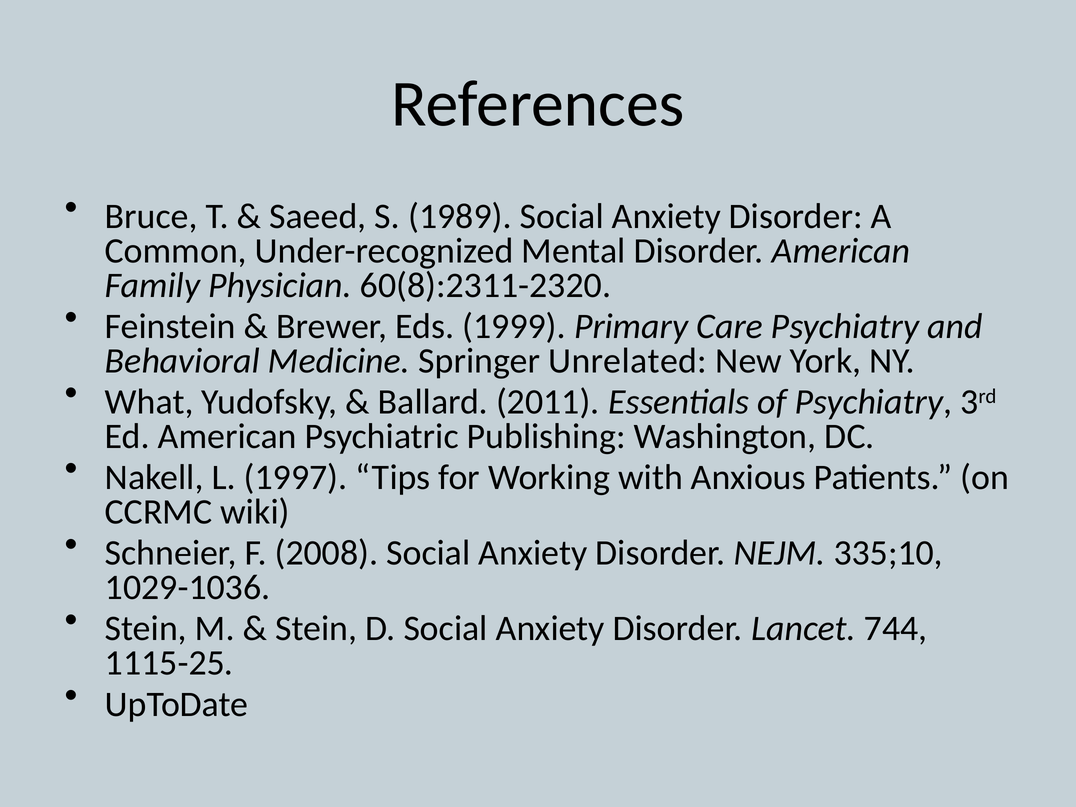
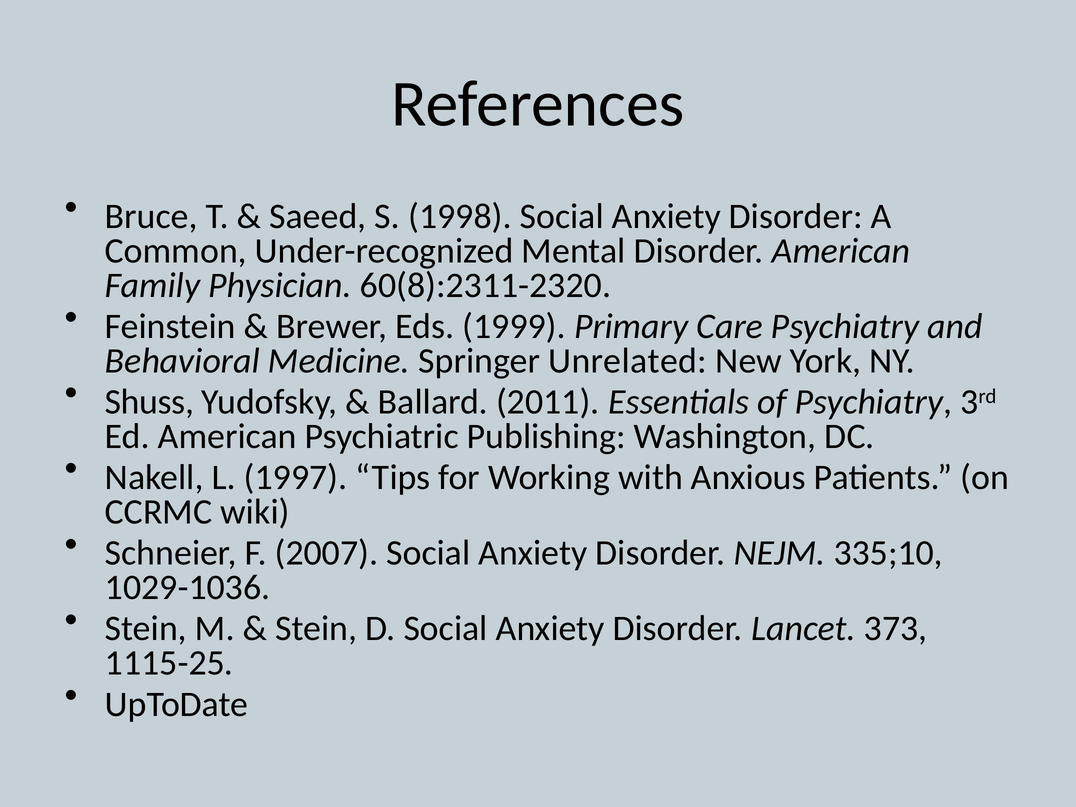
1989: 1989 -> 1998
What: What -> Shuss
2008: 2008 -> 2007
744: 744 -> 373
